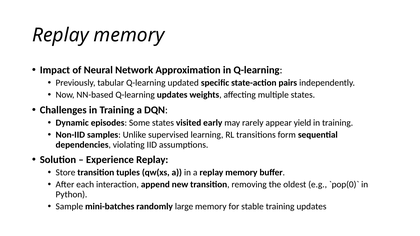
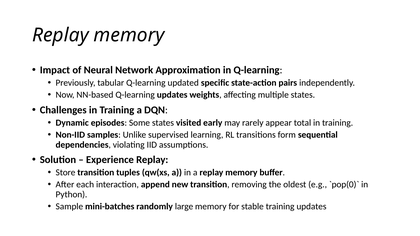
yield: yield -> total
